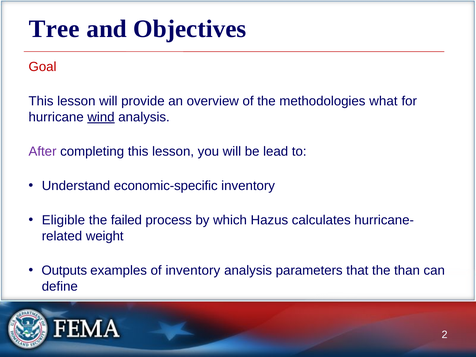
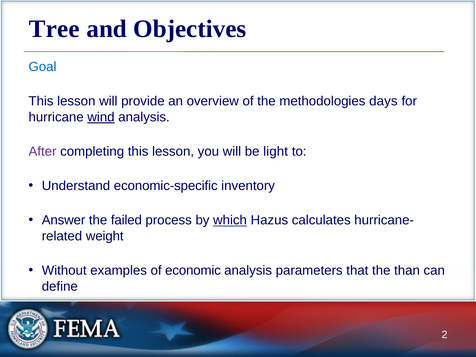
Goal colour: red -> blue
what: what -> days
lead: lead -> light
Eligible: Eligible -> Answer
which underline: none -> present
Outputs: Outputs -> Without
of inventory: inventory -> economic
